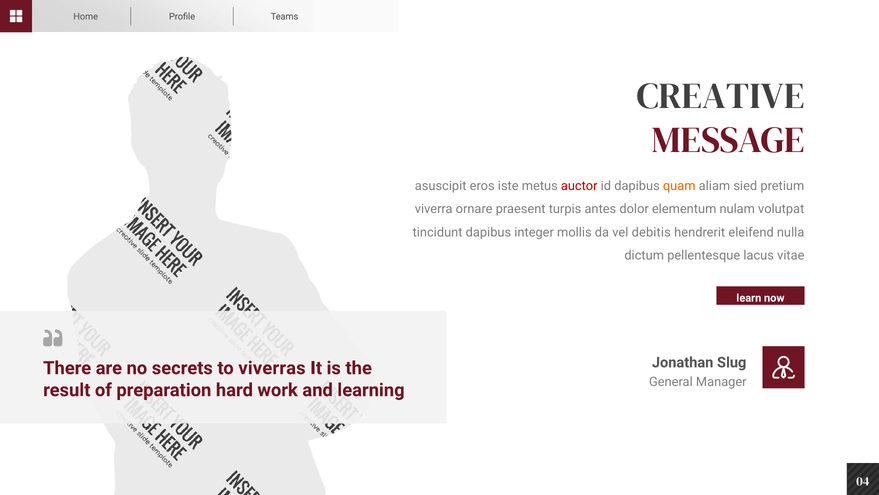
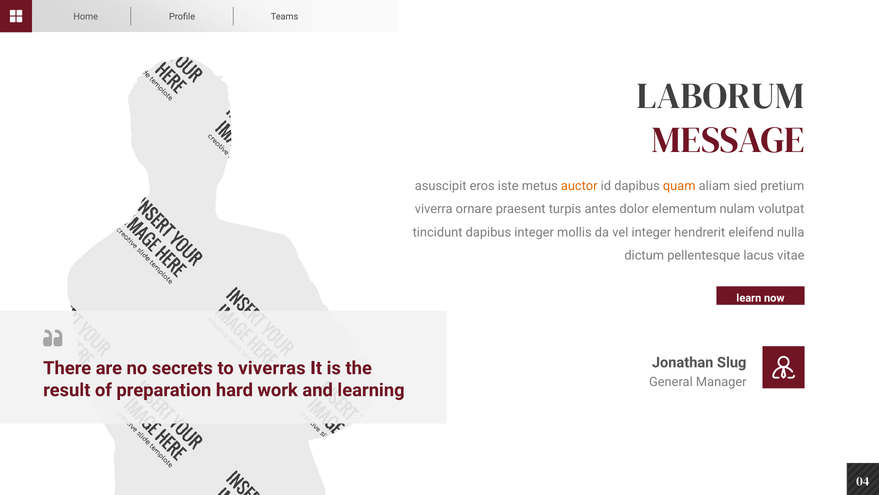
CREATIVE: CREATIVE -> LABORUM
auctor colour: red -> orange
vel debitis: debitis -> integer
